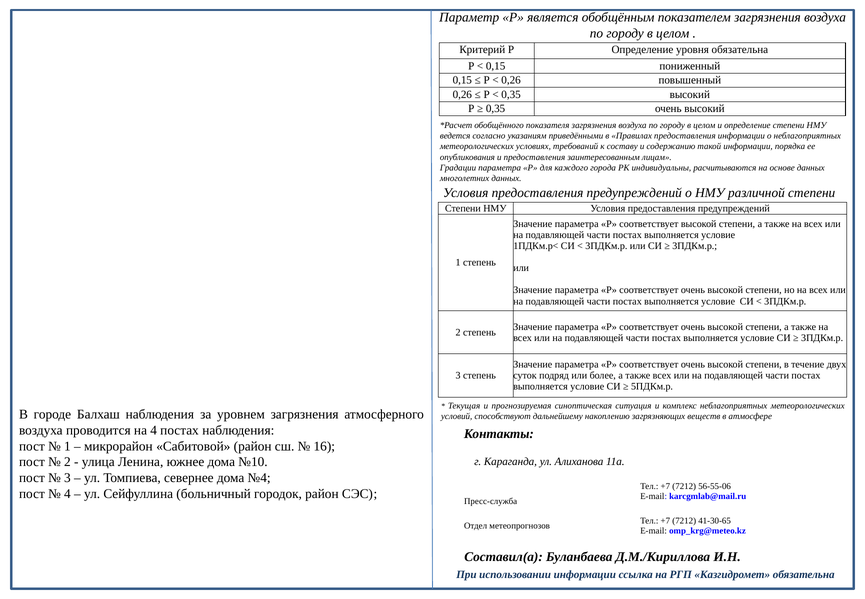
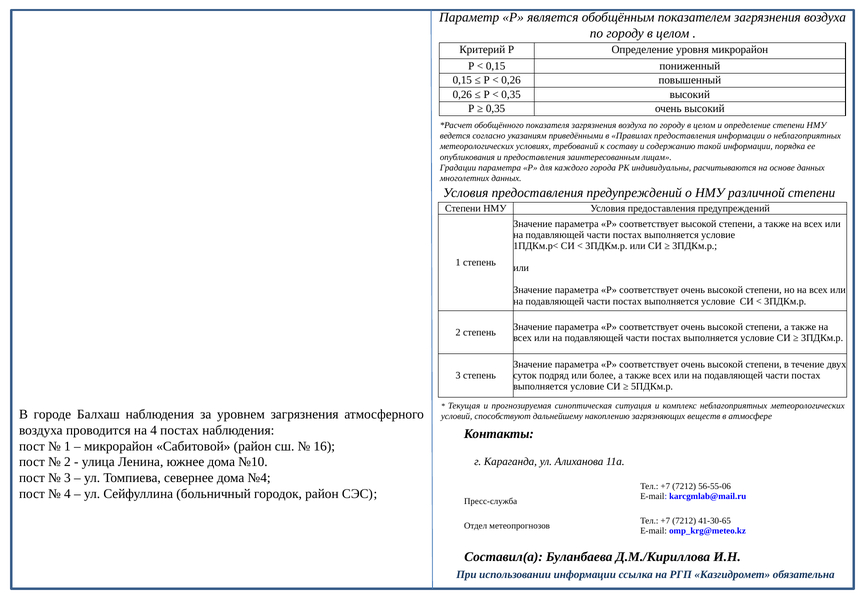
уровня обязательна: обязательна -> микрорайон
